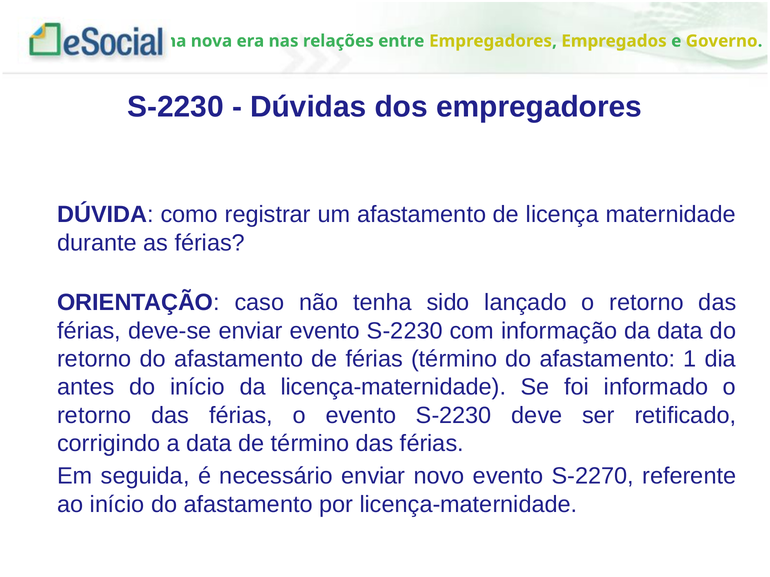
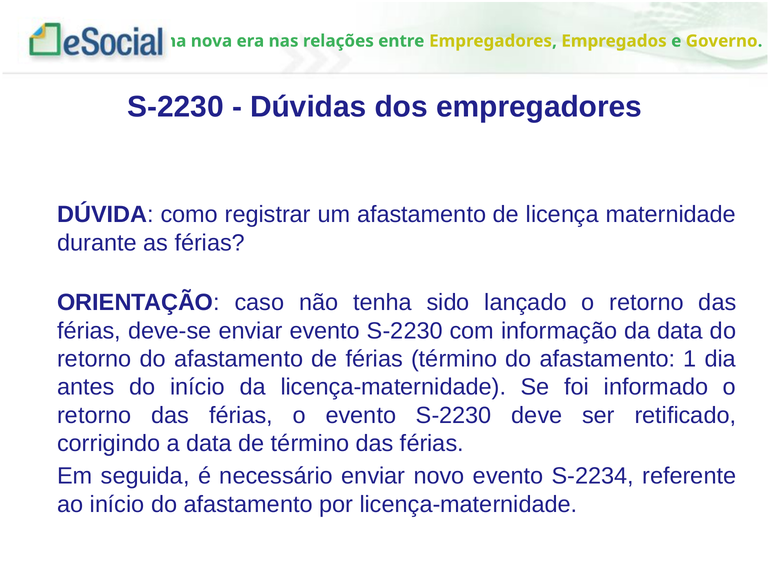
S-2270: S-2270 -> S-2234
